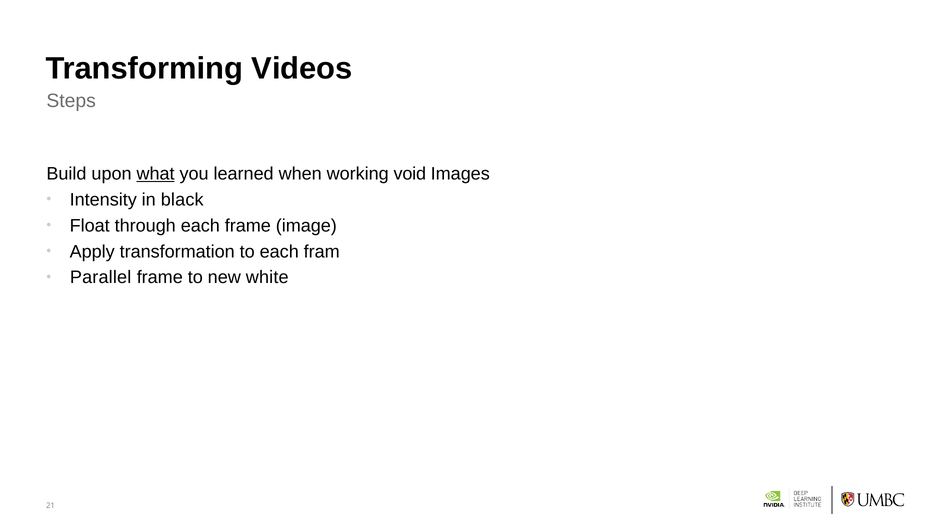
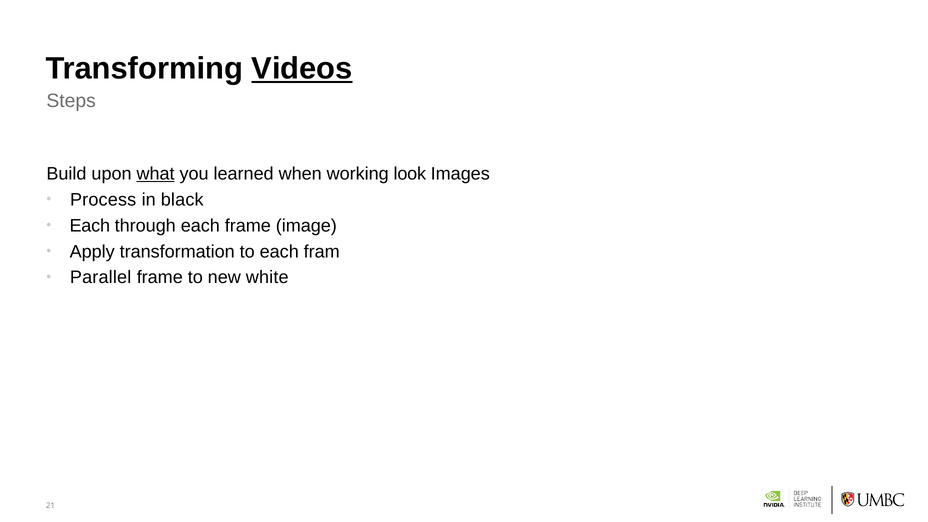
Videos underline: none -> present
void: void -> look
Intensity: Intensity -> Process
Float at (90, 226): Float -> Each
